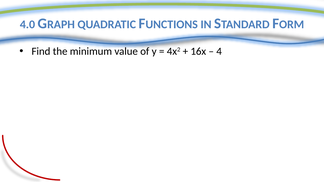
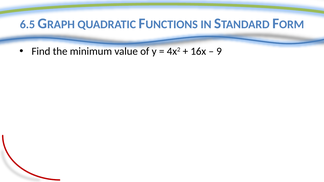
4.0: 4.0 -> 6.5
4: 4 -> 9
